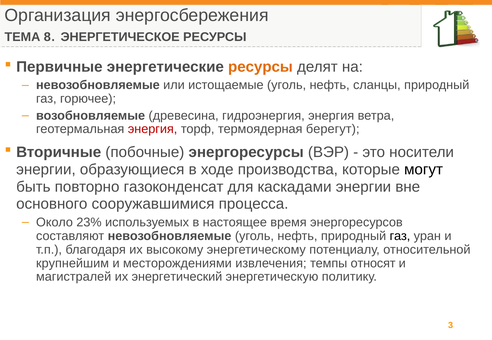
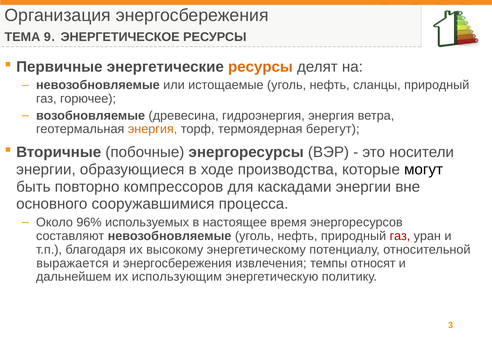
8: 8 -> 9
энергия at (153, 129) colour: red -> orange
газоконденсат: газоконденсат -> компрессоров
23%: 23% -> 96%
газ at (400, 236) colour: black -> red
крупнейшим: крупнейшим -> выражается
и месторождениями: месторождениями -> энергосбережения
магистралей: магистралей -> дальнейшем
энергетический: энергетический -> использующим
